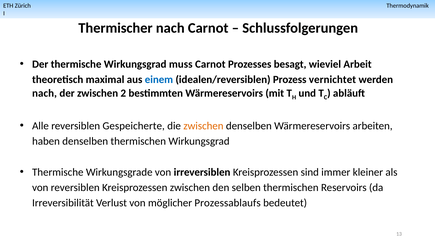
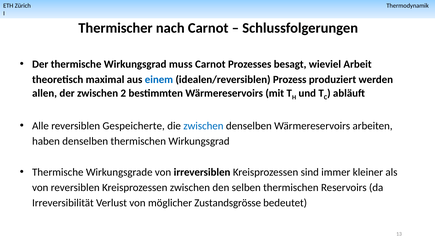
vernichtet: vernichtet -> produziert
nach at (45, 93): nach -> allen
zwischen at (203, 126) colour: orange -> blue
Prozessablaufs: Prozessablaufs -> Zustandsgrösse
